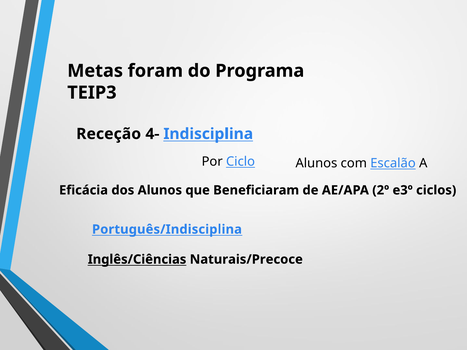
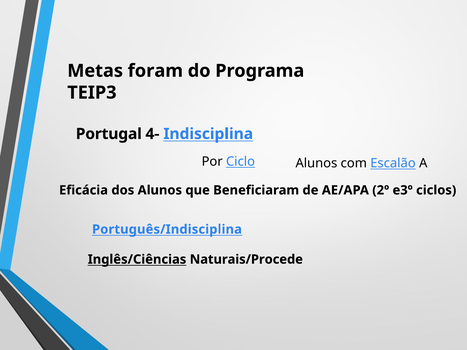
Receção: Receção -> Portugal
Naturais/Precoce: Naturais/Precoce -> Naturais/Procede
